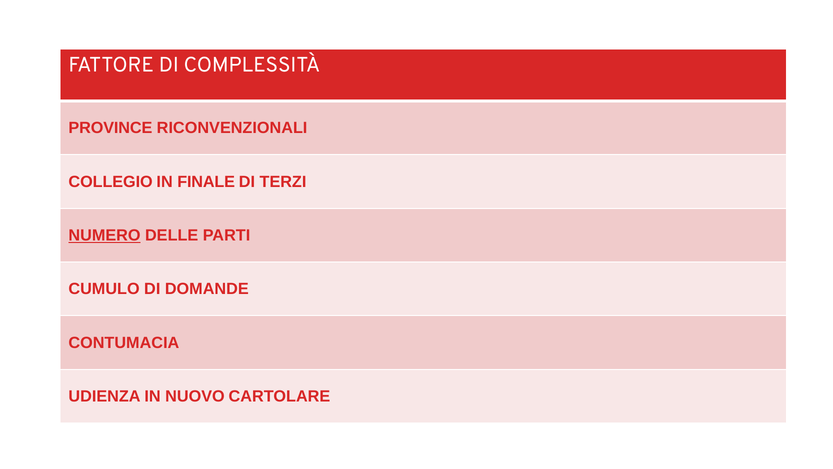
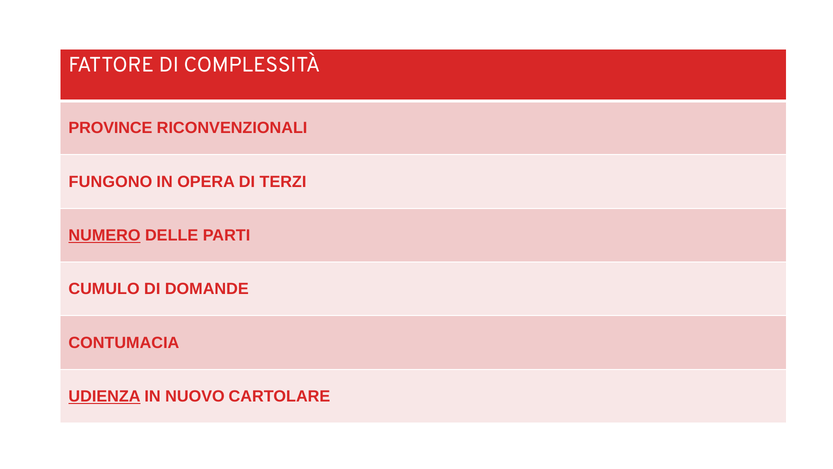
COLLEGIO: COLLEGIO -> FUNGONO
FINALE: FINALE -> OPERA
UDIENZA underline: none -> present
